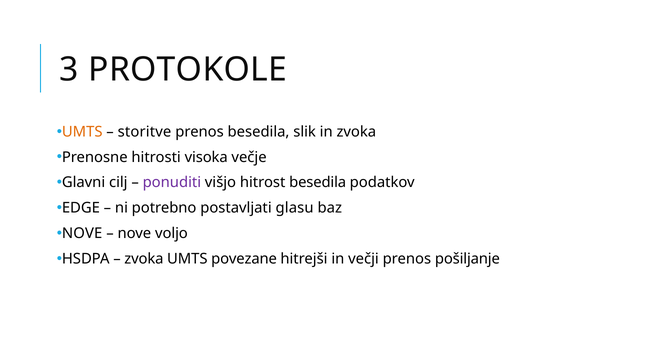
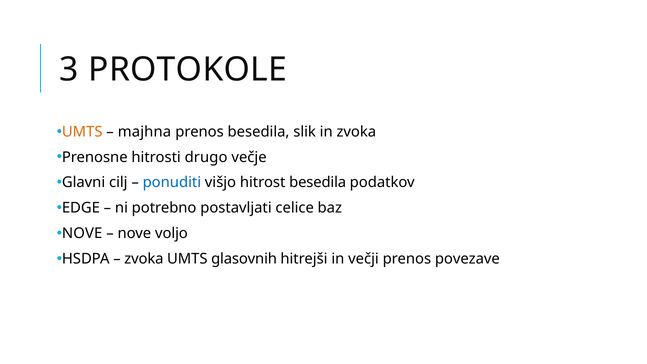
storitve: storitve -> majhna
visoka: visoka -> drugo
ponuditi colour: purple -> blue
glasu: glasu -> celice
povezane: povezane -> glasovnih
pošiljanje: pošiljanje -> povezave
